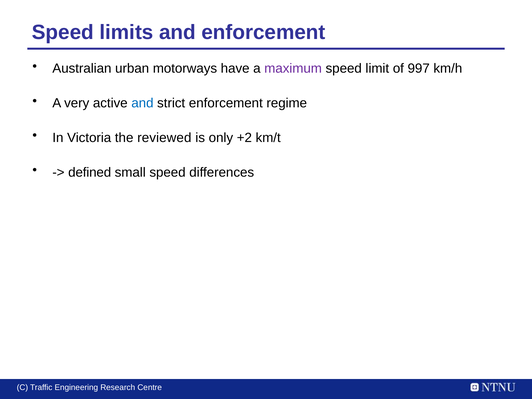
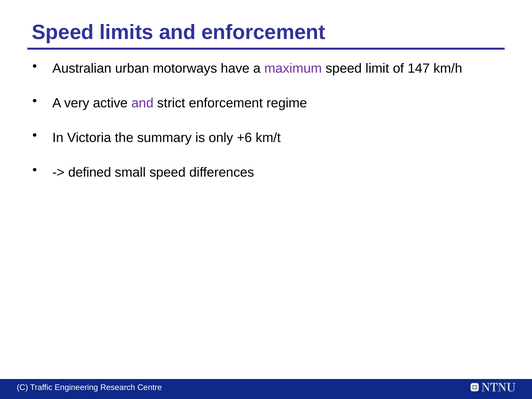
997: 997 -> 147
and at (142, 103) colour: blue -> purple
reviewed: reviewed -> summary
+2: +2 -> +6
